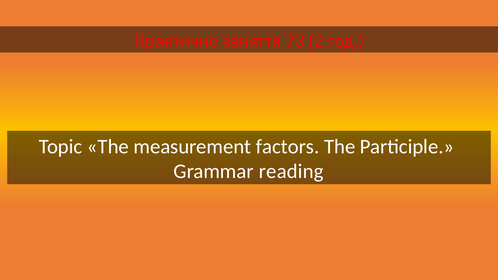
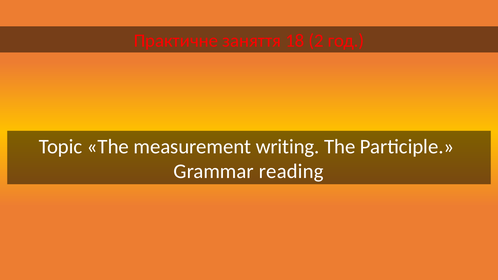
73: 73 -> 18
factors: factors -> writing
